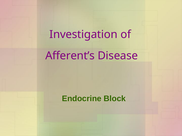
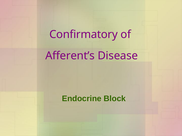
Investigation: Investigation -> Confirmatory
